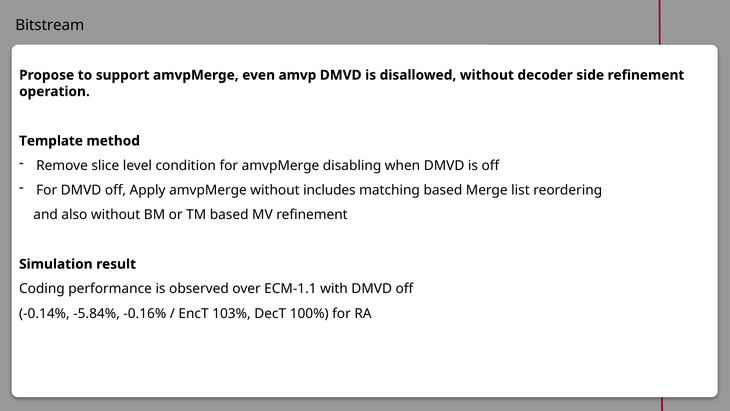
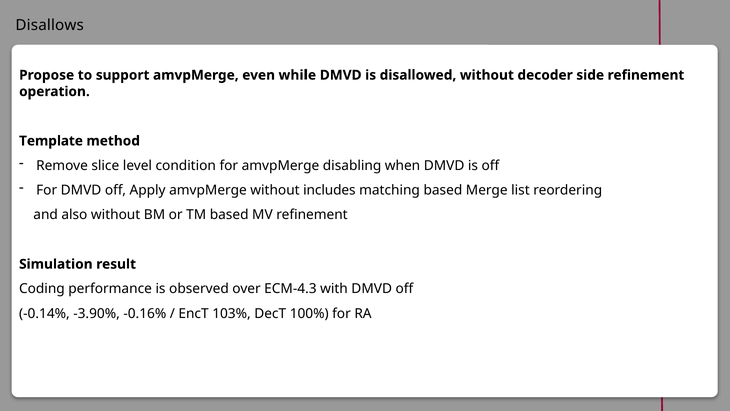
Bitstream: Bitstream -> Disallows
amvp: amvp -> while
ECM-1.1: ECM-1.1 -> ECM-4.3
-5.84%: -5.84% -> -3.90%
